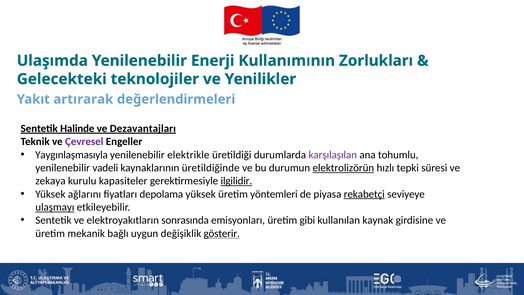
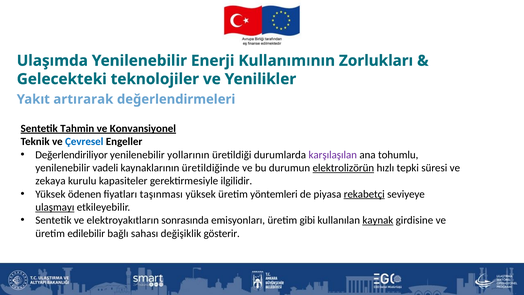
Halinde: Halinde -> Tahmin
Dezavantajları: Dezavantajları -> Konvansiyonel
Çevresel colour: purple -> blue
Yaygınlaşmasıyla: Yaygınlaşmasıyla -> Değerlendiriliyor
elektrikle: elektrikle -> yollarının
ilgilidir underline: present -> none
ağlarını: ağlarını -> ödenen
depolama: depolama -> taşınması
kaynak underline: none -> present
mekanik: mekanik -> edilebilir
uygun: uygun -> sahası
gösterir underline: present -> none
